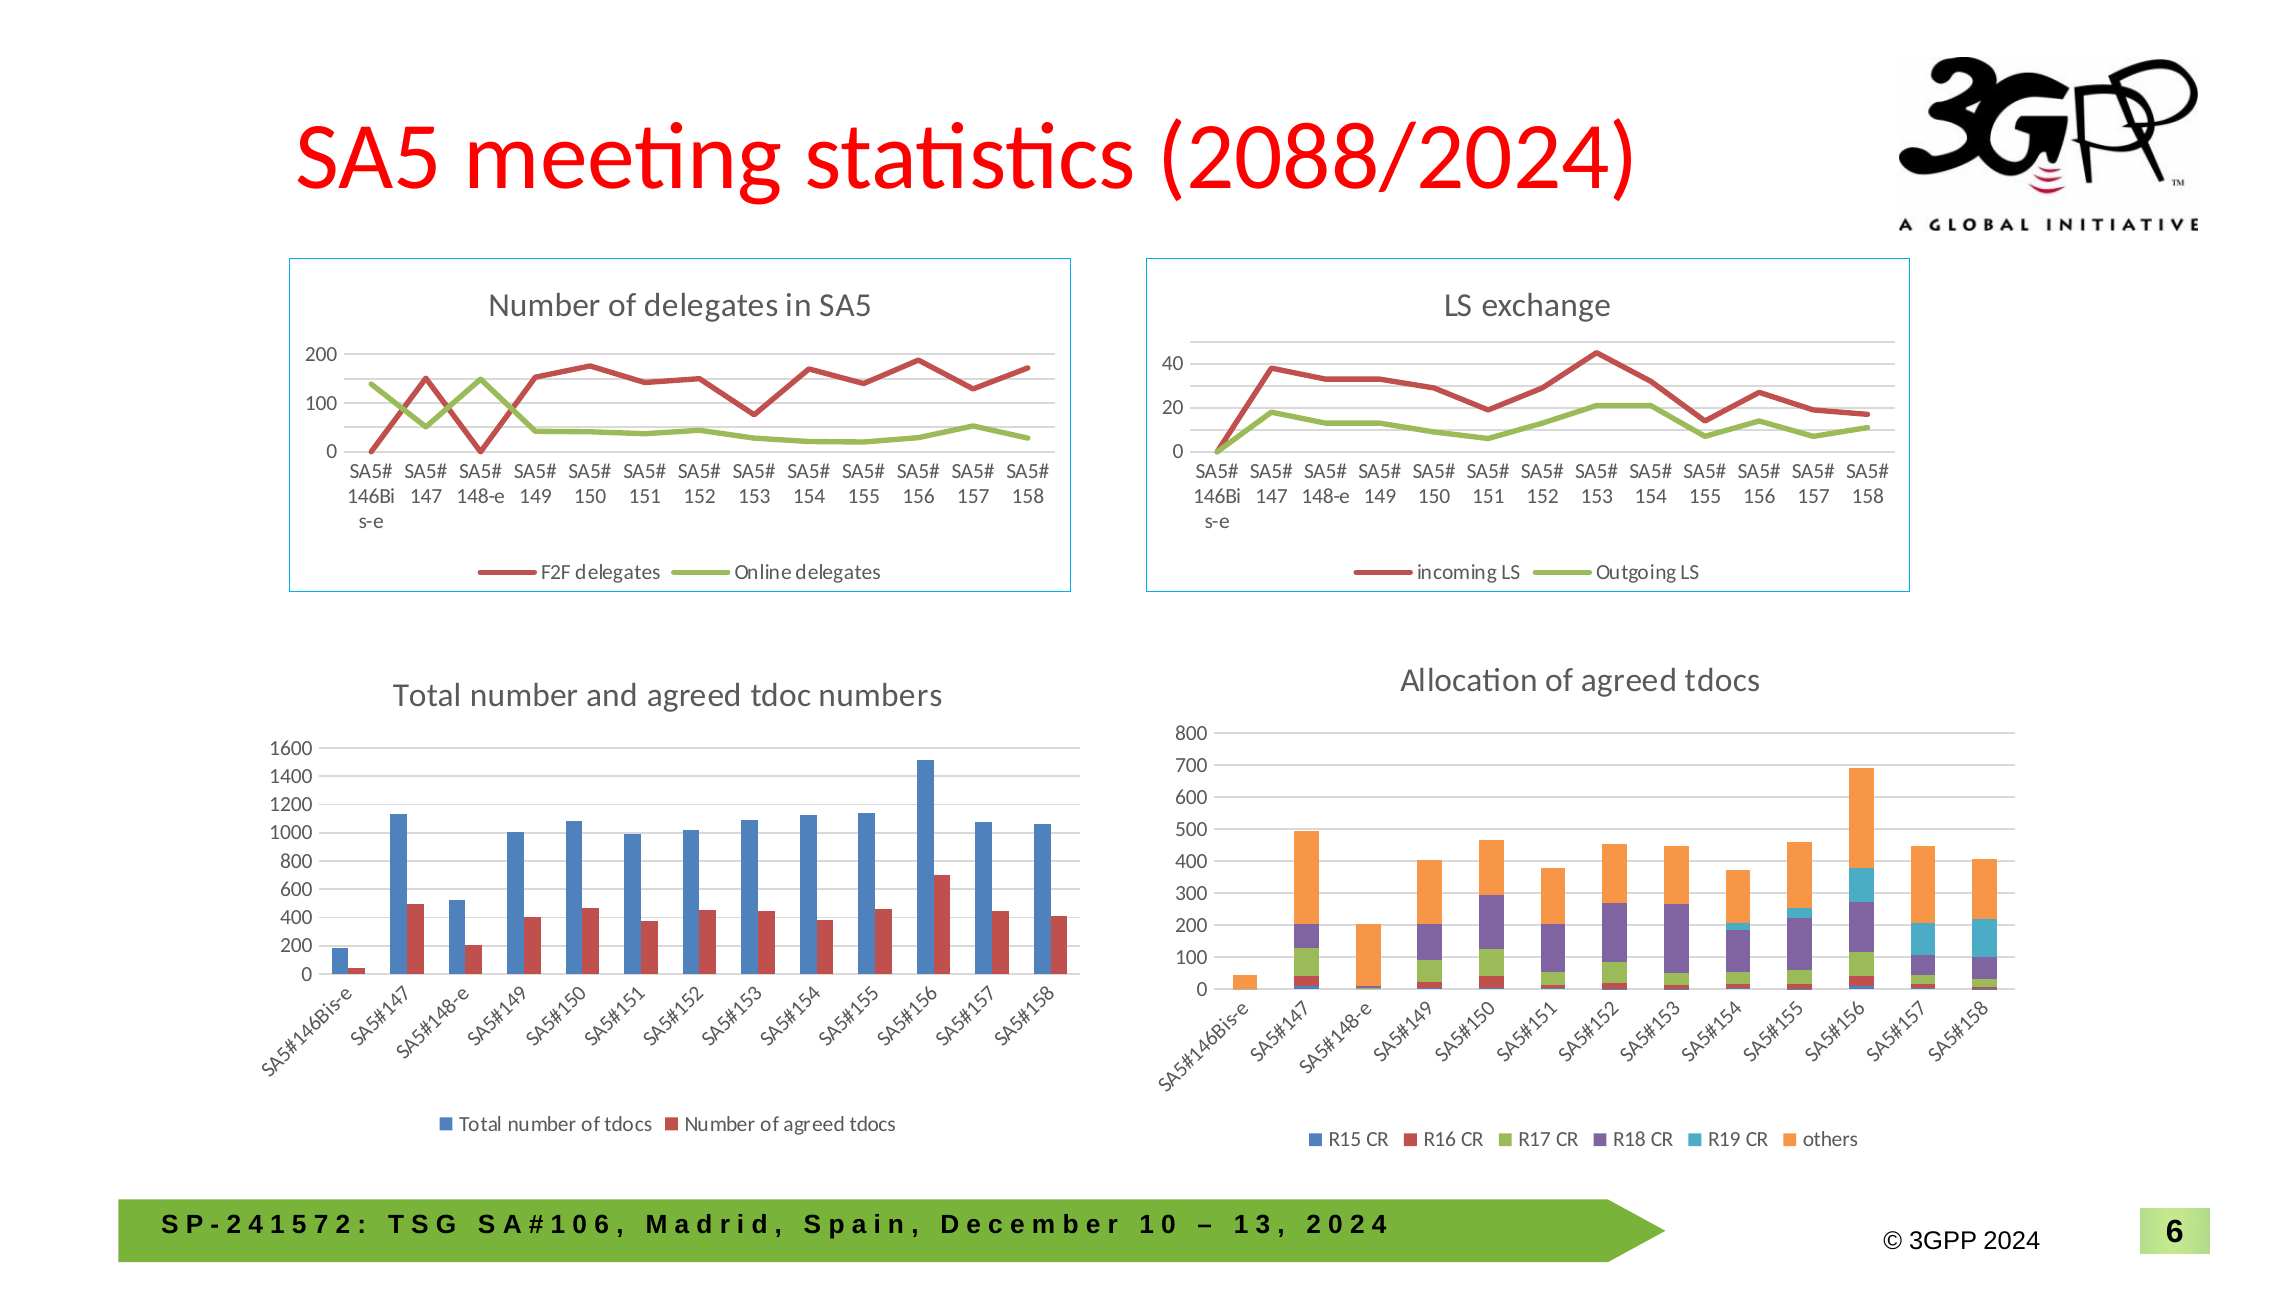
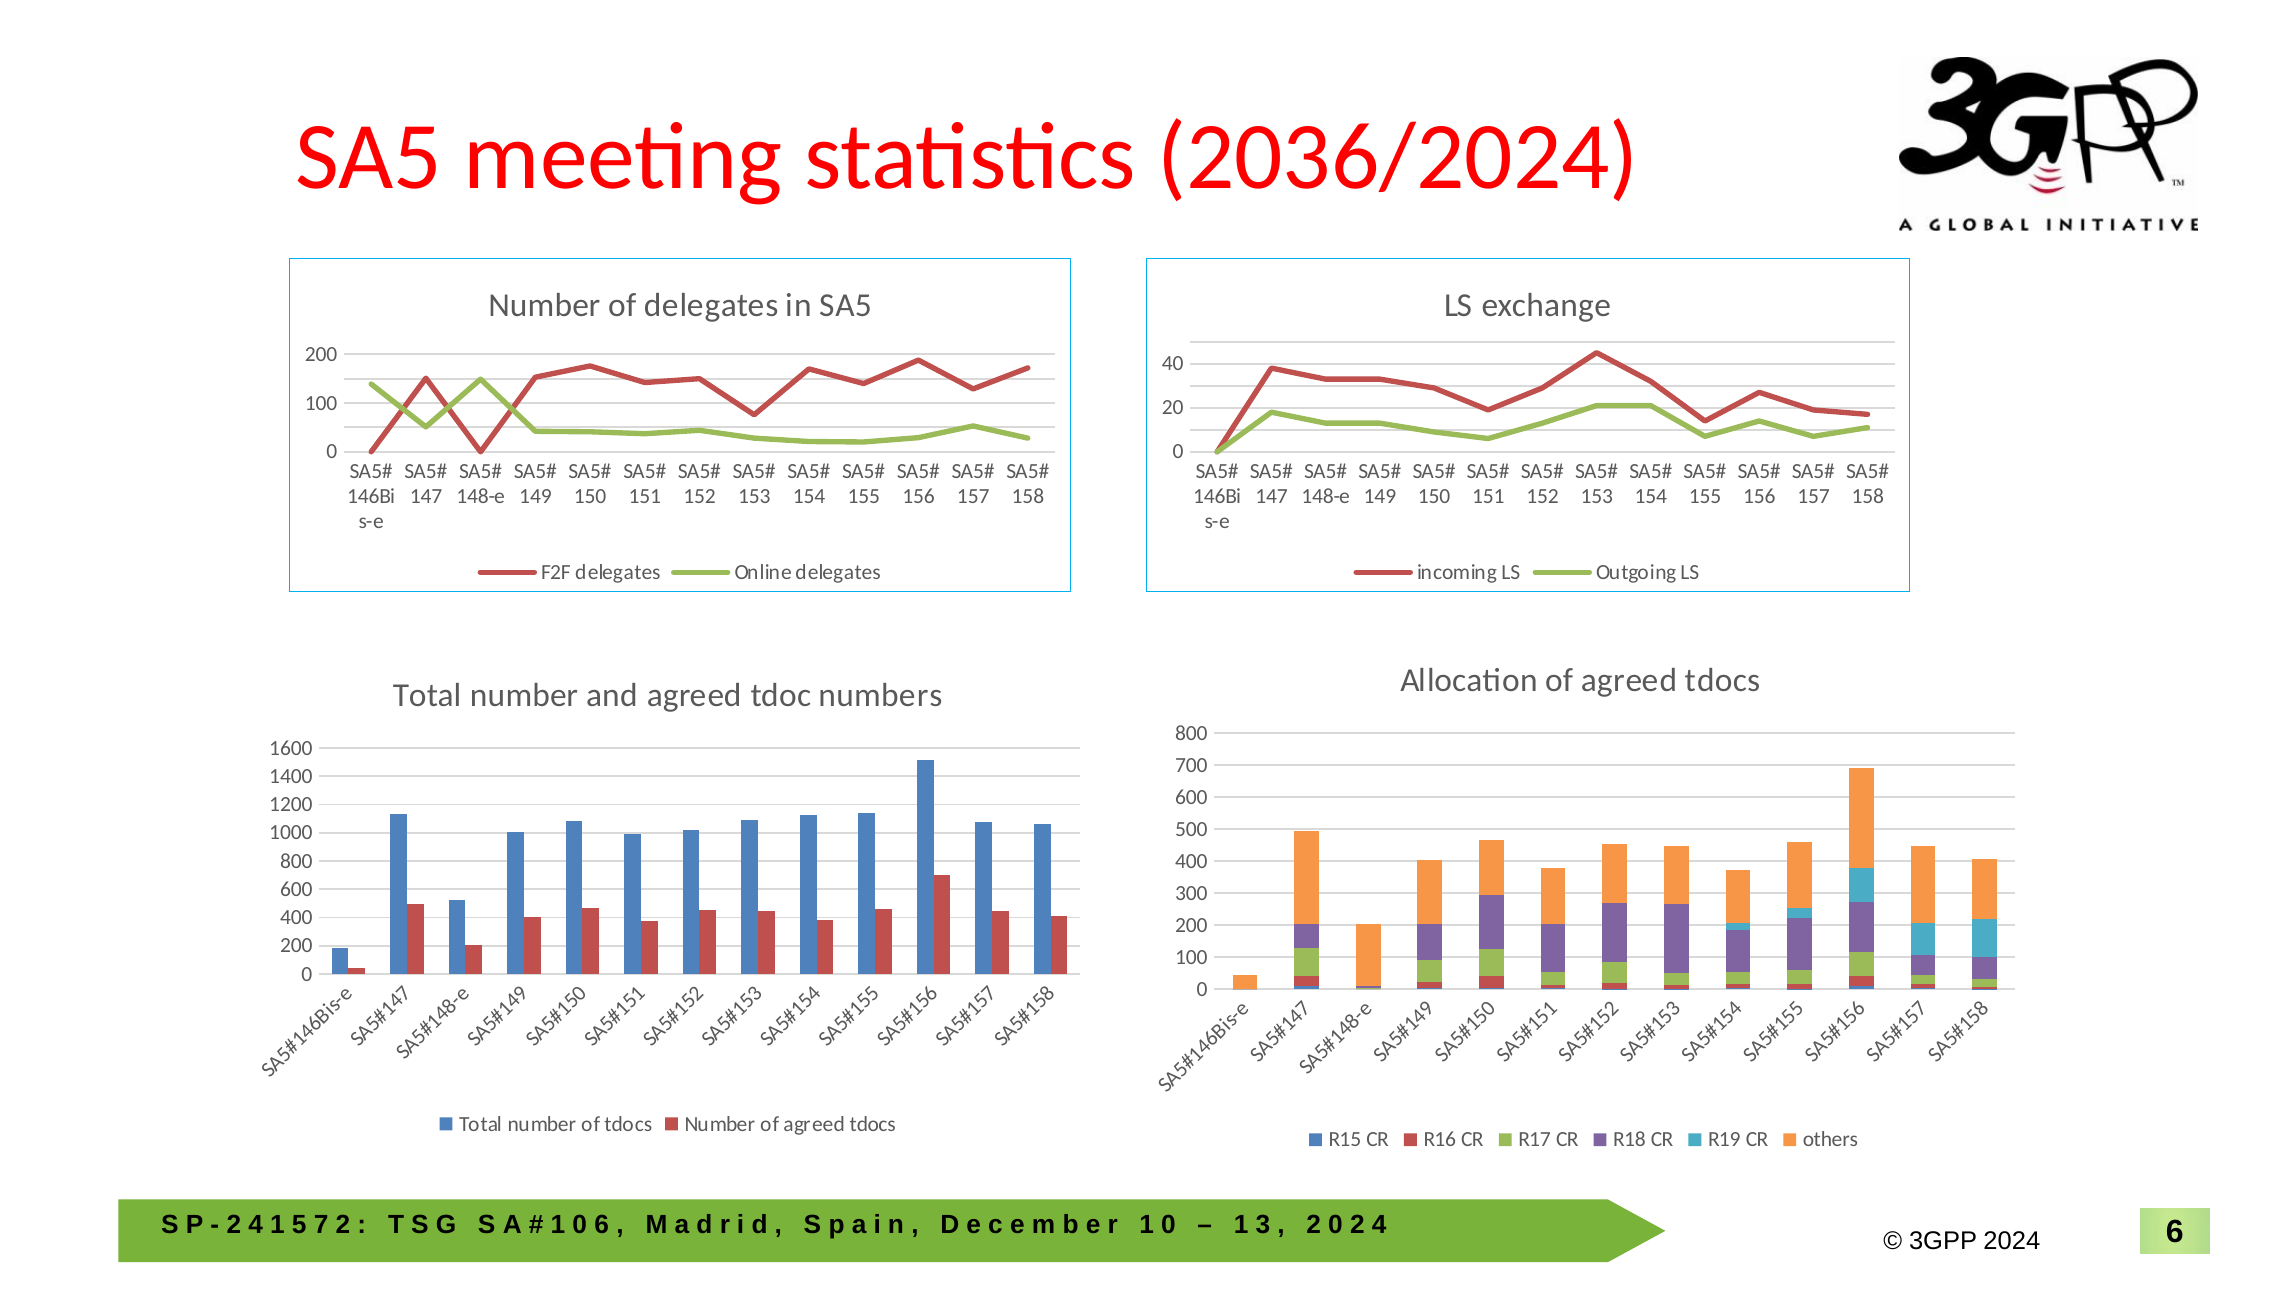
2088/2024: 2088/2024 -> 2036/2024
